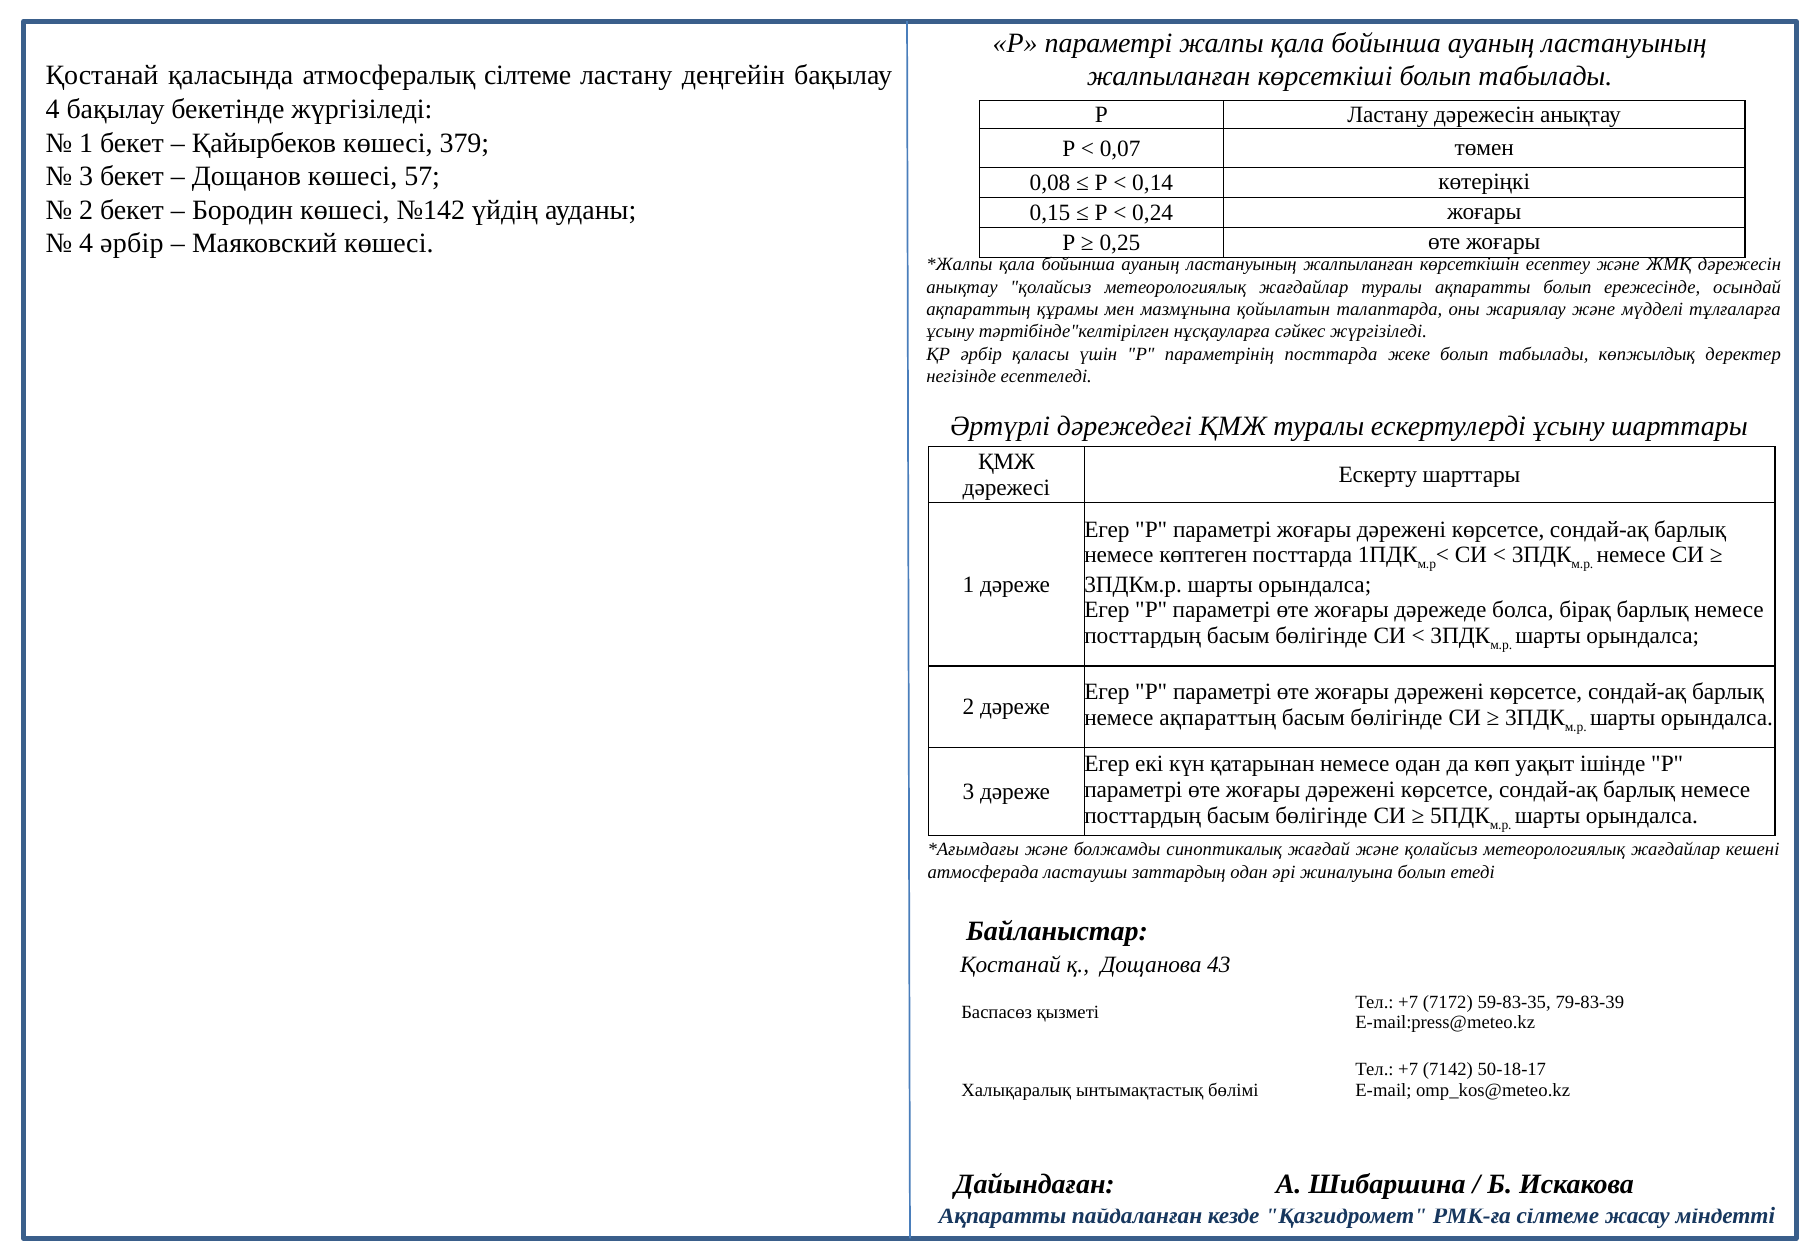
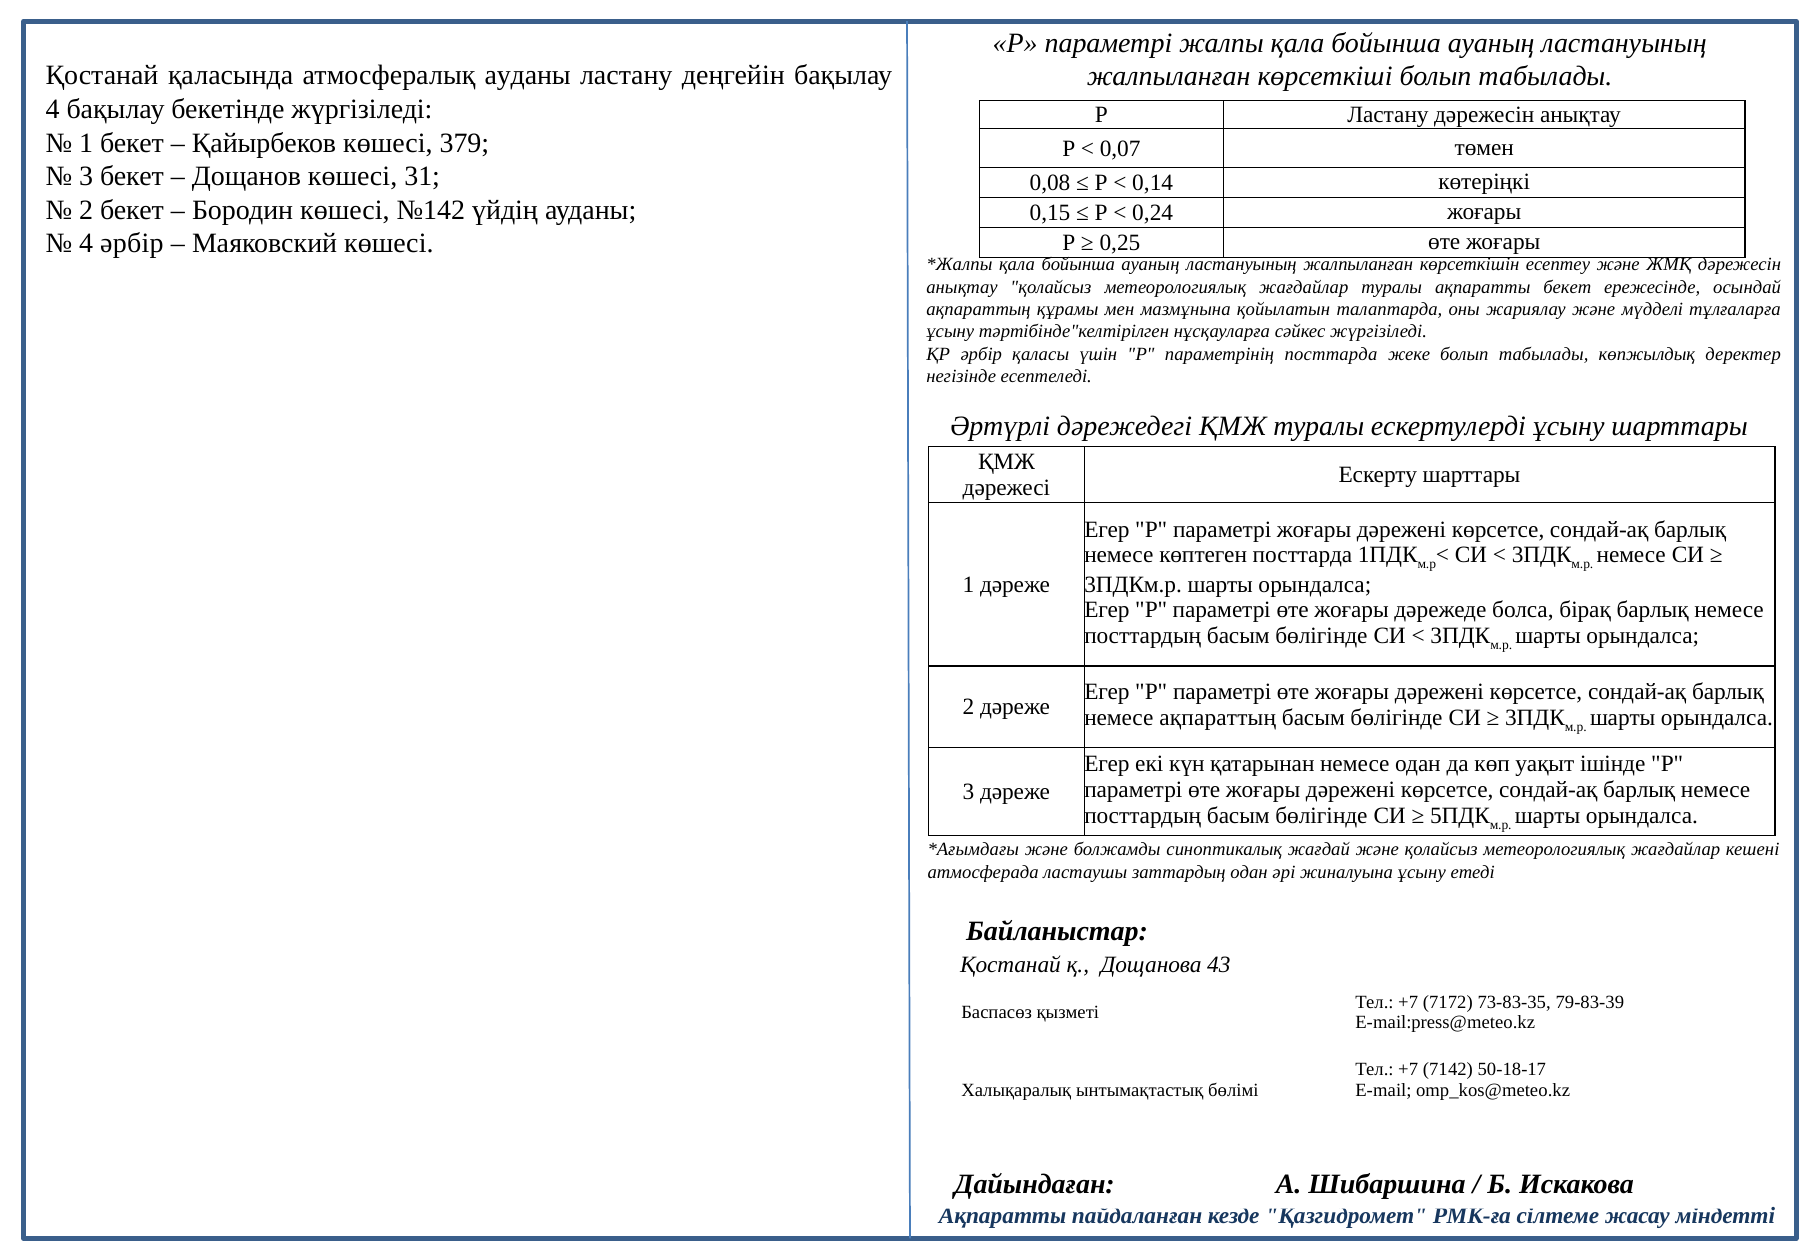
атмосфералық сілтеме: сілтеме -> ауданы
57: 57 -> 31
ақпаратты болып: болып -> бекет
жиналуына болып: болып -> ұсыну
59-83-35: 59-83-35 -> 73-83-35
